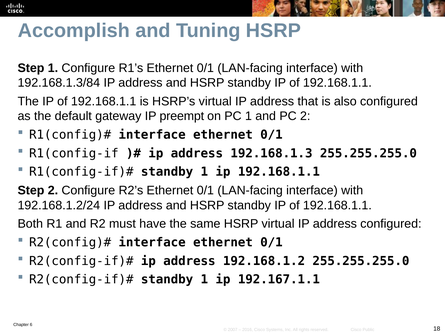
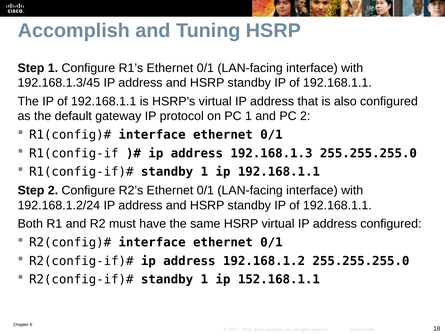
192.168.1.3/84: 192.168.1.3/84 -> 192.168.1.3/45
preempt: preempt -> protocol
192.167.1.1: 192.167.1.1 -> 152.168.1.1
